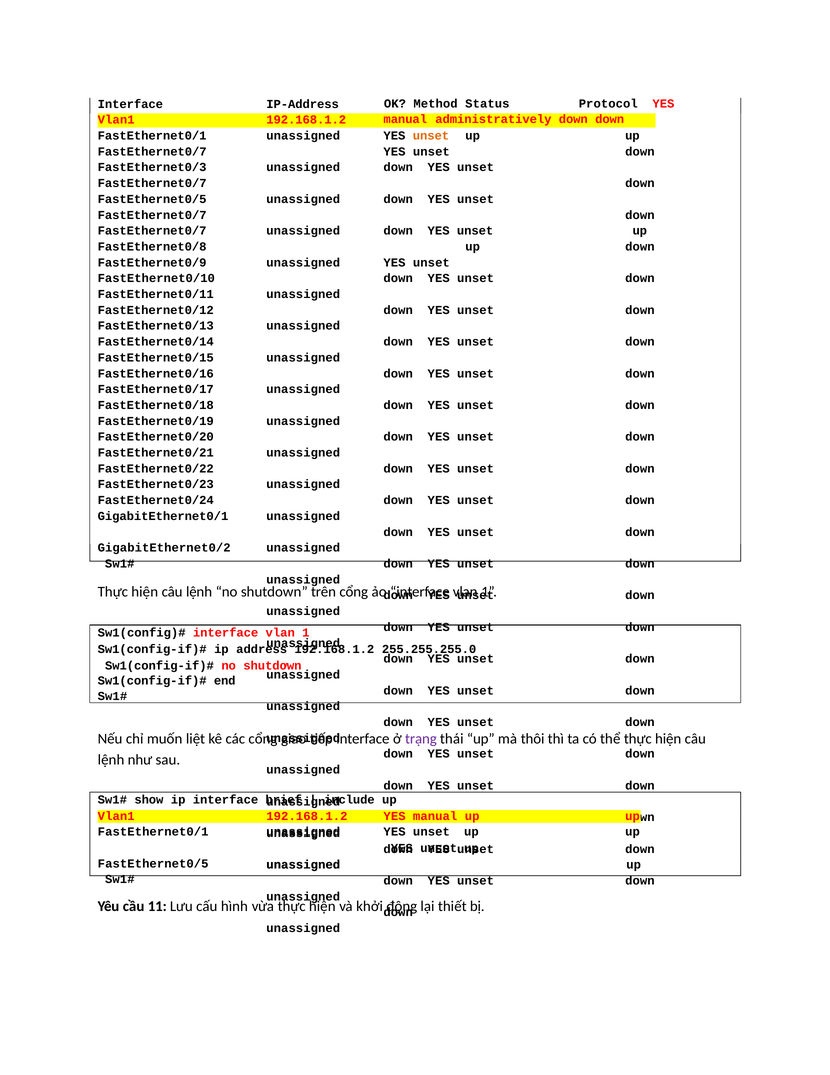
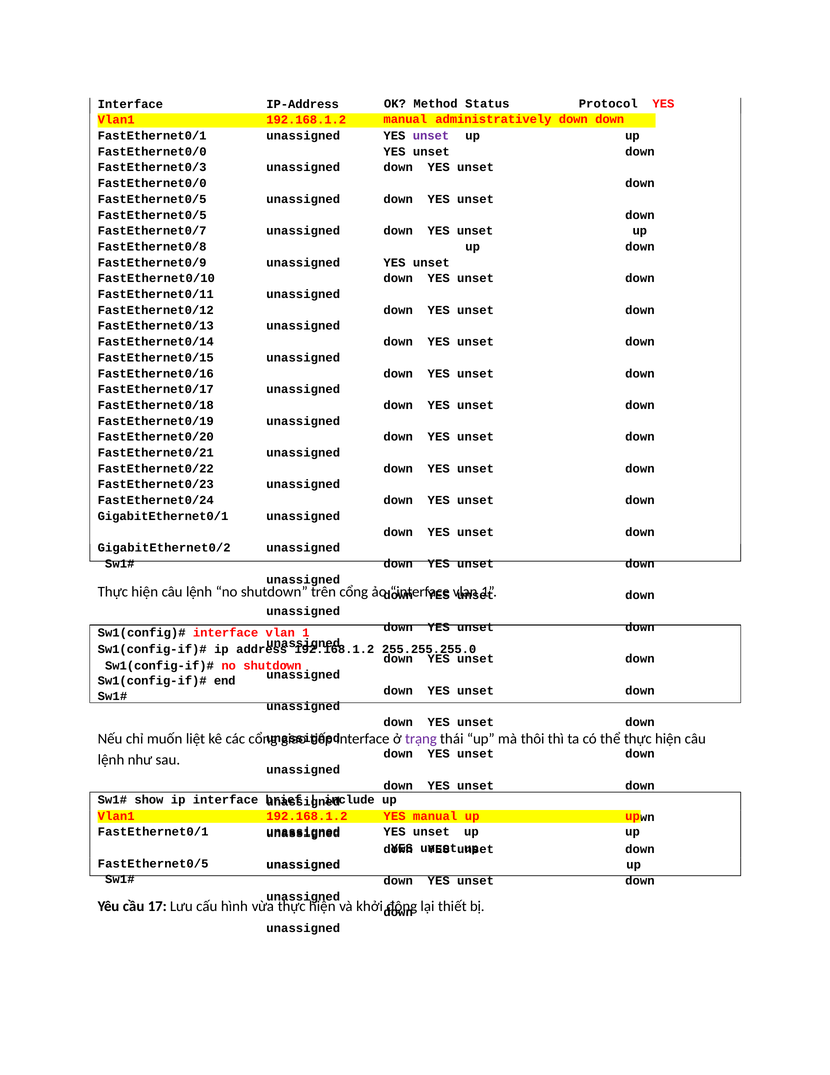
unset at (431, 136) colour: orange -> purple
FastEthernet0/7 at (152, 151): FastEthernet0/7 -> FastEthernet0/0
FastEthernet0/7 at (152, 183): FastEthernet0/7 -> FastEthernet0/0
FastEthernet0/7 at (152, 215): FastEthernet0/7 -> FastEthernet0/5
11: 11 -> 17
